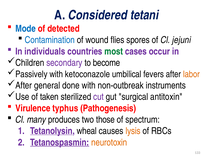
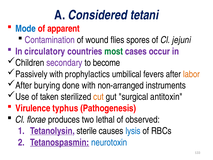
detected: detected -> apparent
Contamination colour: blue -> purple
individuals: individuals -> circulatory
ketoconazole: ketoconazole -> prophylactics
general: general -> burying
non-outbreak: non-outbreak -> non-arranged
cut colour: purple -> orange
many: many -> florae
those: those -> lethal
spectrum: spectrum -> observed
wheal: wheal -> sterile
lysis colour: orange -> blue
neurotoxin colour: orange -> blue
